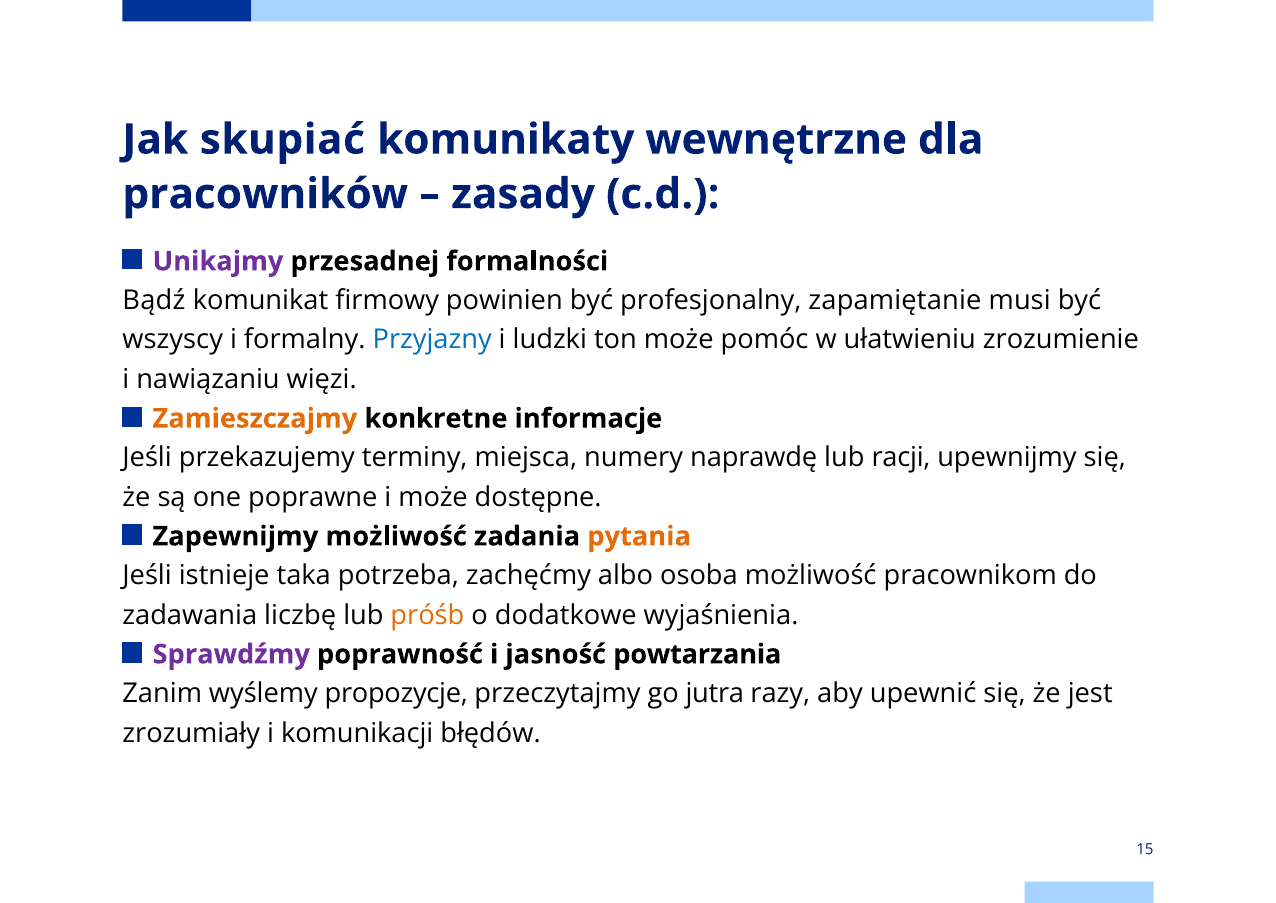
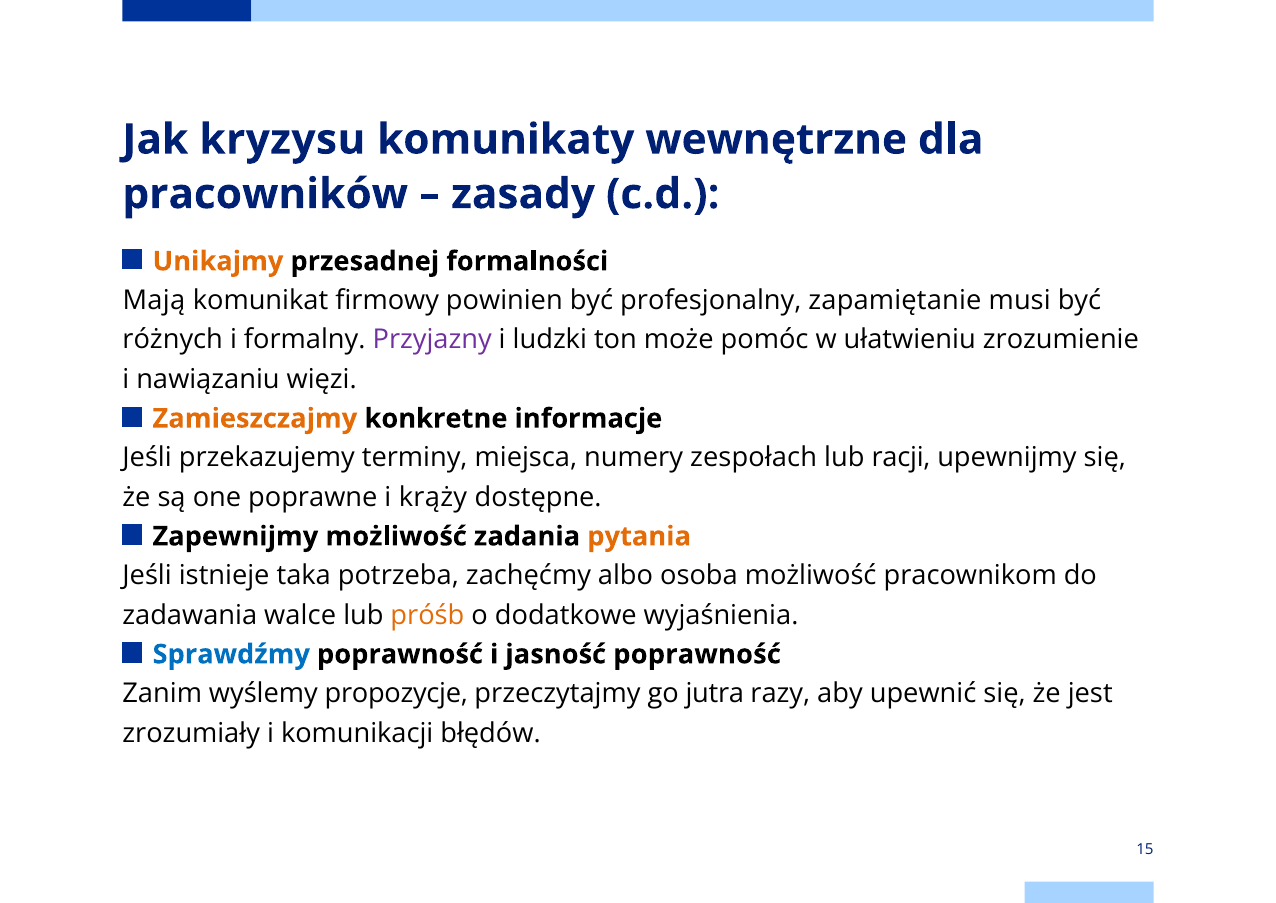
skupiać: skupiać -> kryzysu
Unikajmy colour: purple -> orange
Bądź: Bądź -> Mają
wszyscy: wszyscy -> różnych
Przyjazny colour: blue -> purple
naprawdę: naprawdę -> zespołach
i może: może -> krąży
liczbę: liczbę -> walce
Sprawdźmy colour: purple -> blue
jasność powtarzania: powtarzania -> poprawność
